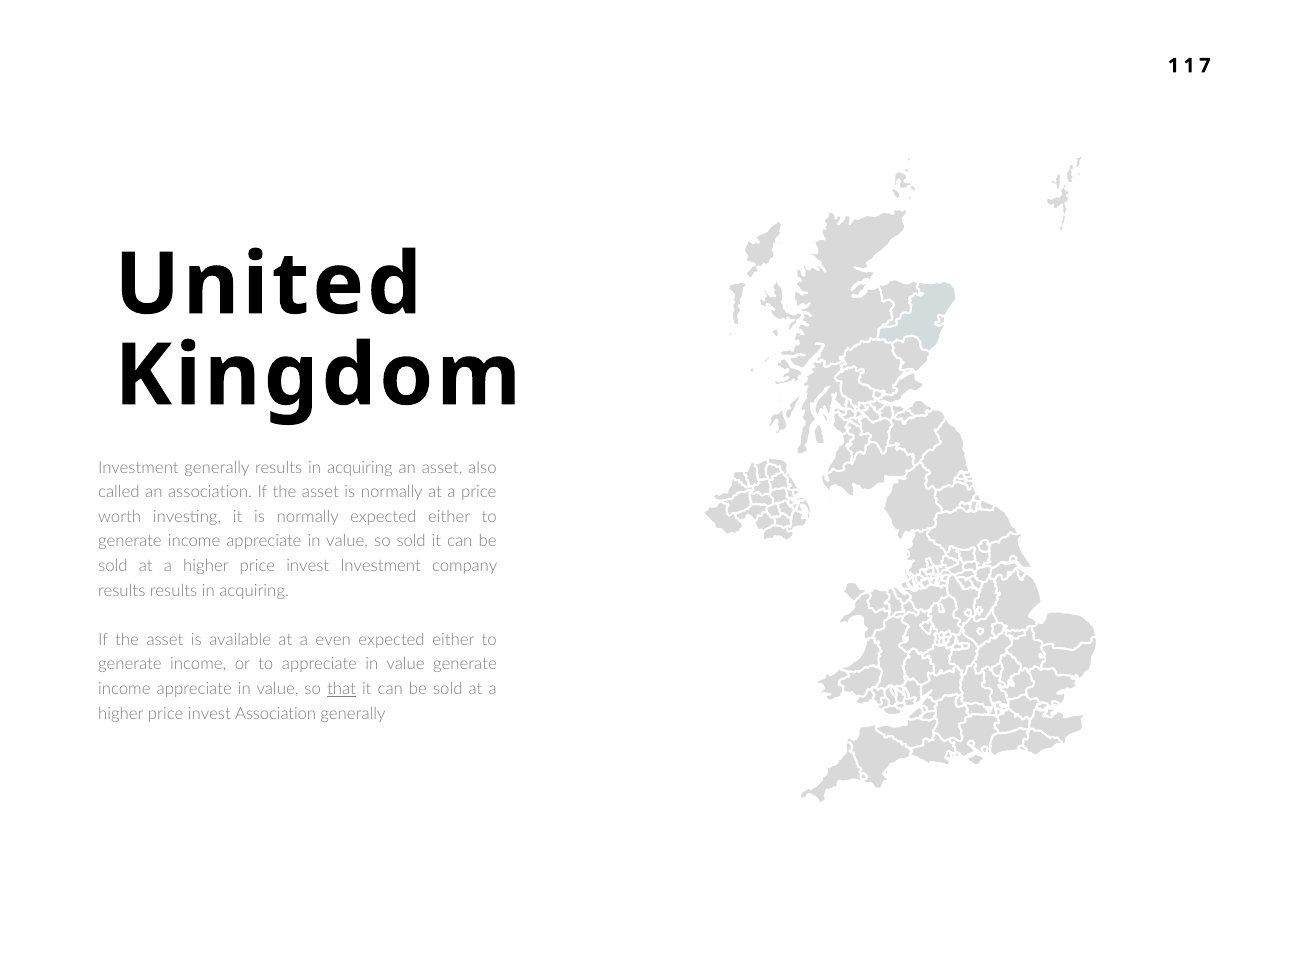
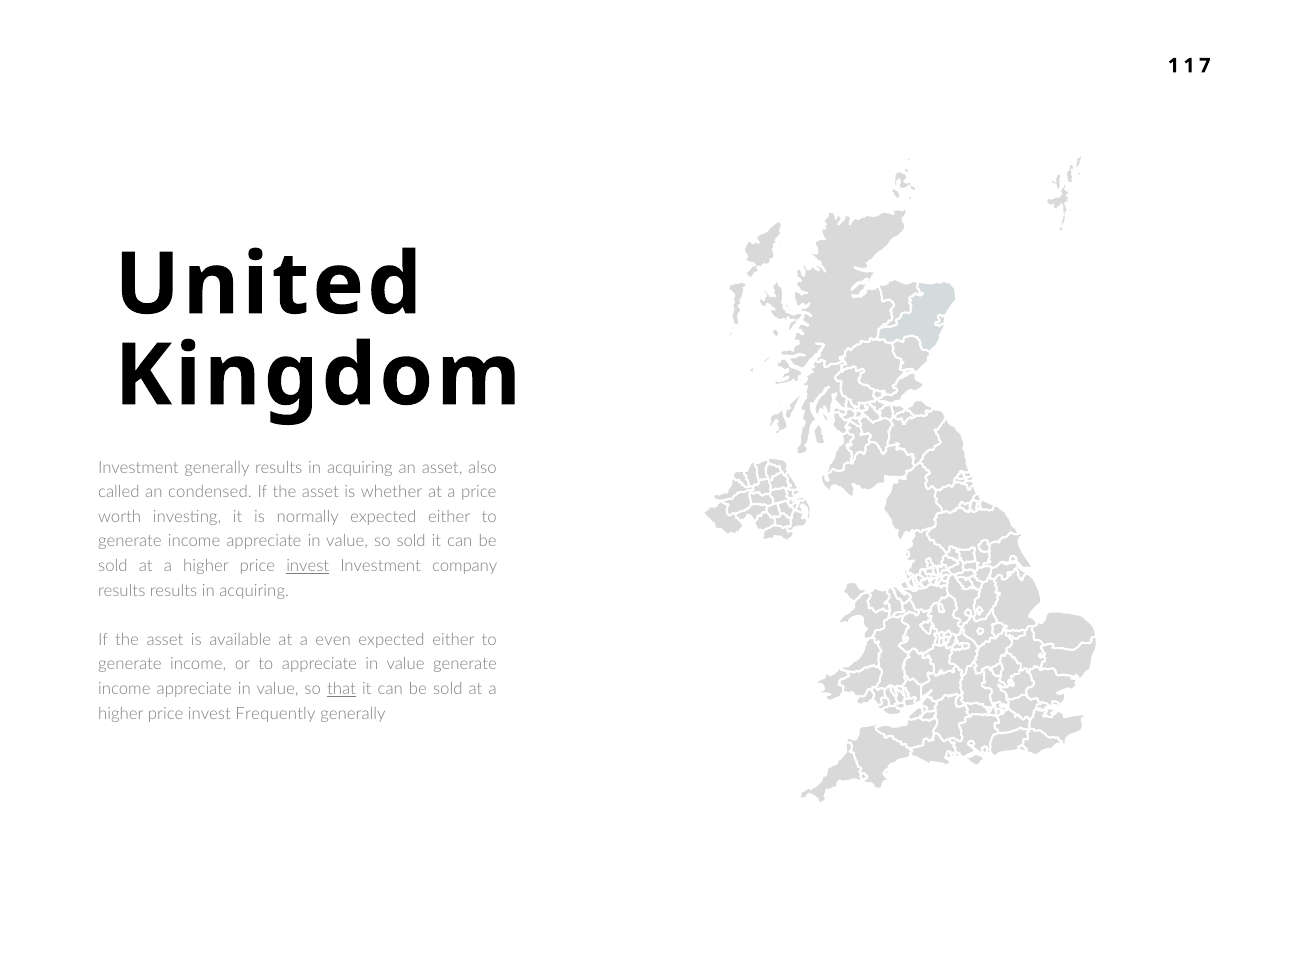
an association: association -> condensed
asset is normally: normally -> whether
invest at (308, 566) underline: none -> present
invest Association: Association -> Frequently
